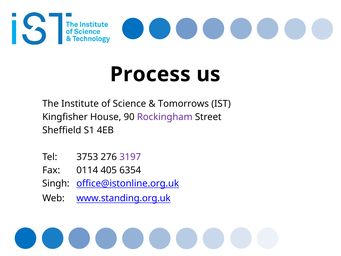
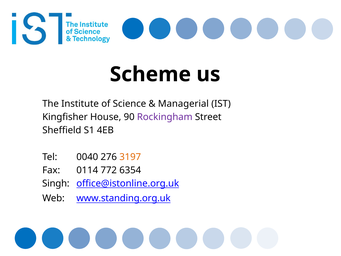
Process: Process -> Scheme
Tomorrows: Tomorrows -> Managerial
3753: 3753 -> 0040
3197 colour: purple -> orange
405: 405 -> 772
